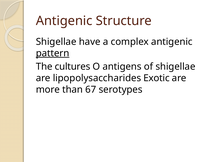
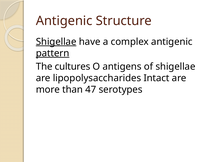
Shigellae at (56, 42) underline: none -> present
Exotic: Exotic -> Intact
67: 67 -> 47
